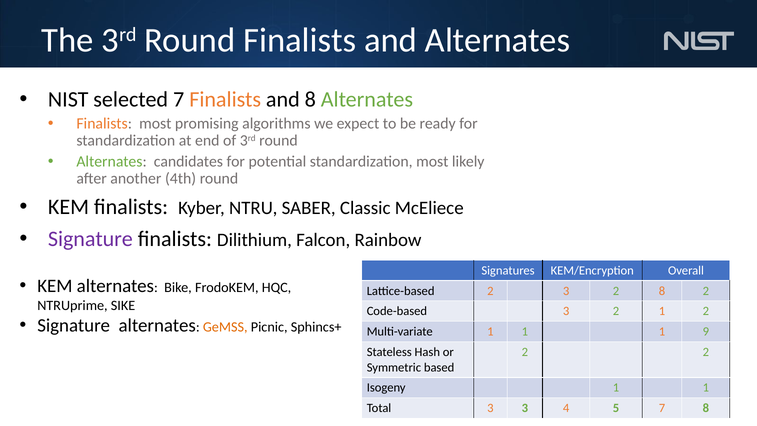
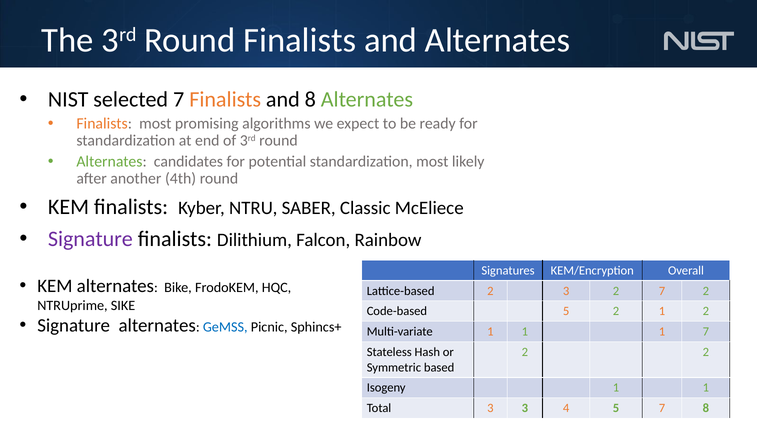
2 8: 8 -> 7
Code-based 3: 3 -> 5
GeMSS colour: orange -> blue
1 9: 9 -> 7
